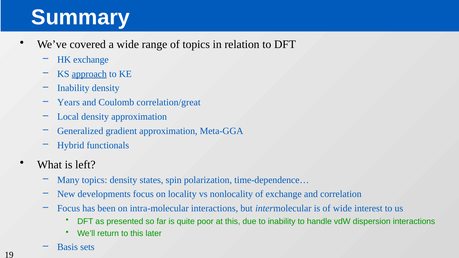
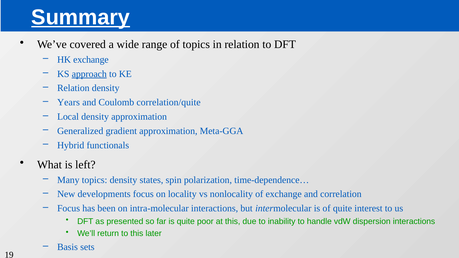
Summary underline: none -> present
Inability at (73, 88): Inability -> Relation
correlation/great: correlation/great -> correlation/quite
of wide: wide -> quite
